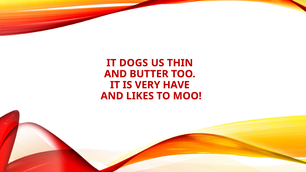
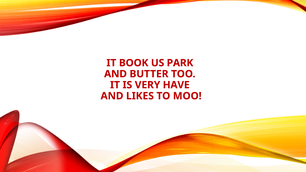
DOGS: DOGS -> BOOK
THIN: THIN -> PARK
